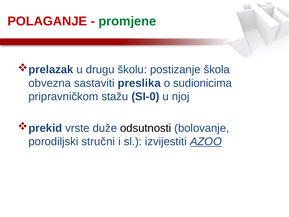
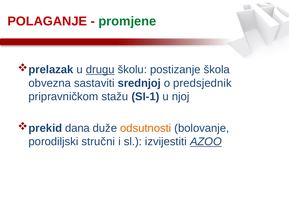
drugu underline: none -> present
preslika: preslika -> srednjoj
sudionicima: sudionicima -> predsjednik
SI-0: SI-0 -> SI-1
vrste: vrste -> dana
odsutnosti colour: black -> orange
